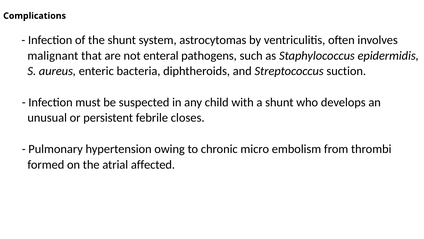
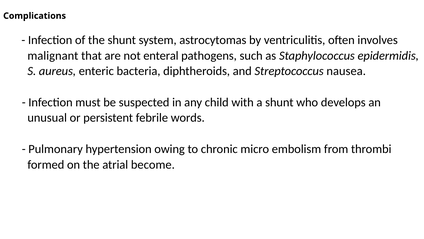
suction: suction -> nausea
closes: closes -> words
affected: affected -> become
